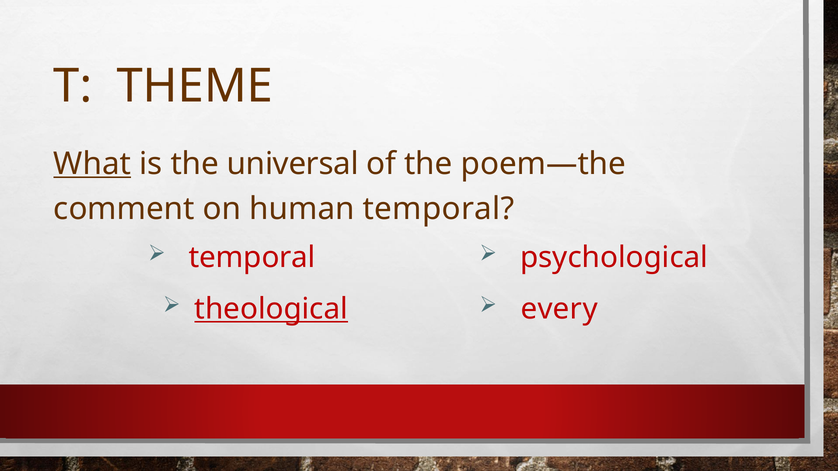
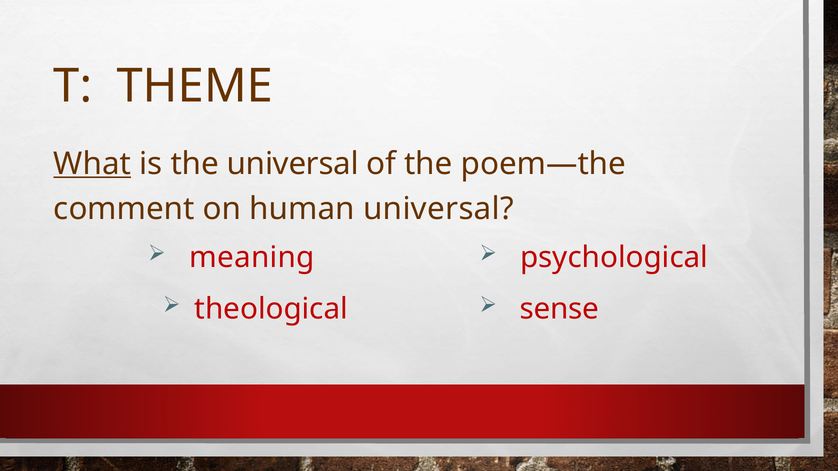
human temporal: temporal -> universal
temporal at (252, 258): temporal -> meaning
theological underline: present -> none
every: every -> sense
